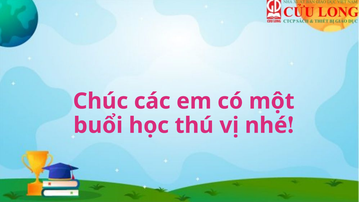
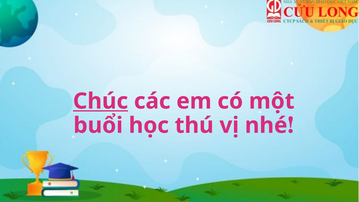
Chúc underline: none -> present
